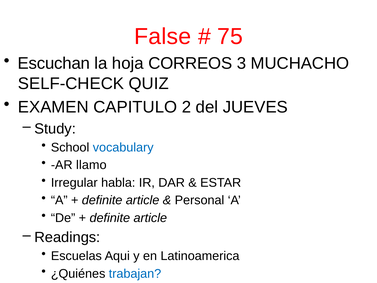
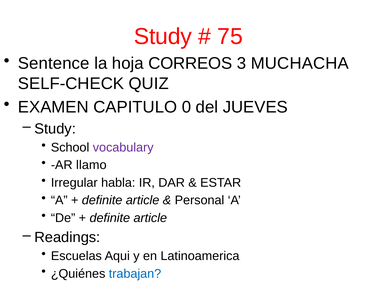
False at (163, 36): False -> Study
Escuchan: Escuchan -> Sentence
MUCHACHO: MUCHACHO -> MUCHACHA
2: 2 -> 0
vocabulary colour: blue -> purple
